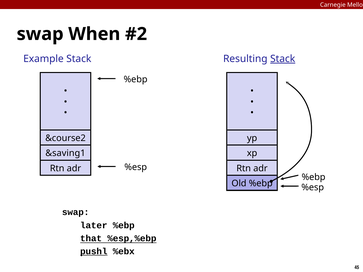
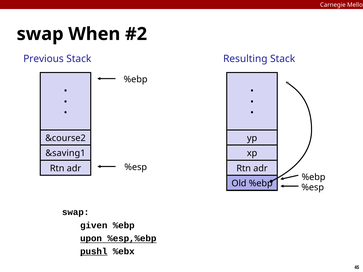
Example: Example -> Previous
Stack at (283, 59) underline: present -> none
later: later -> given
that: that -> upon
